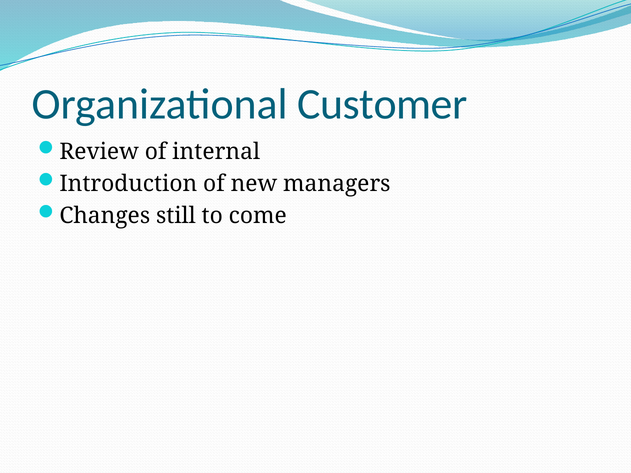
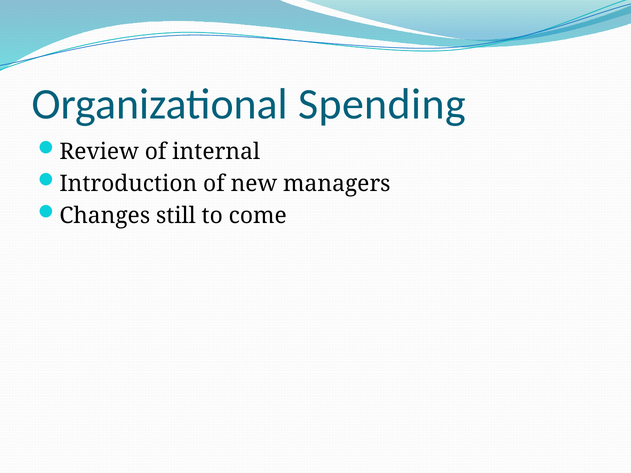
Customer: Customer -> Spending
